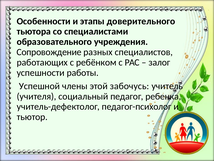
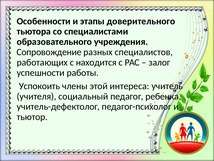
ребёнком: ребёнком -> находится
Успешной: Успешной -> Успокоить
забочусь: забочусь -> интереса
